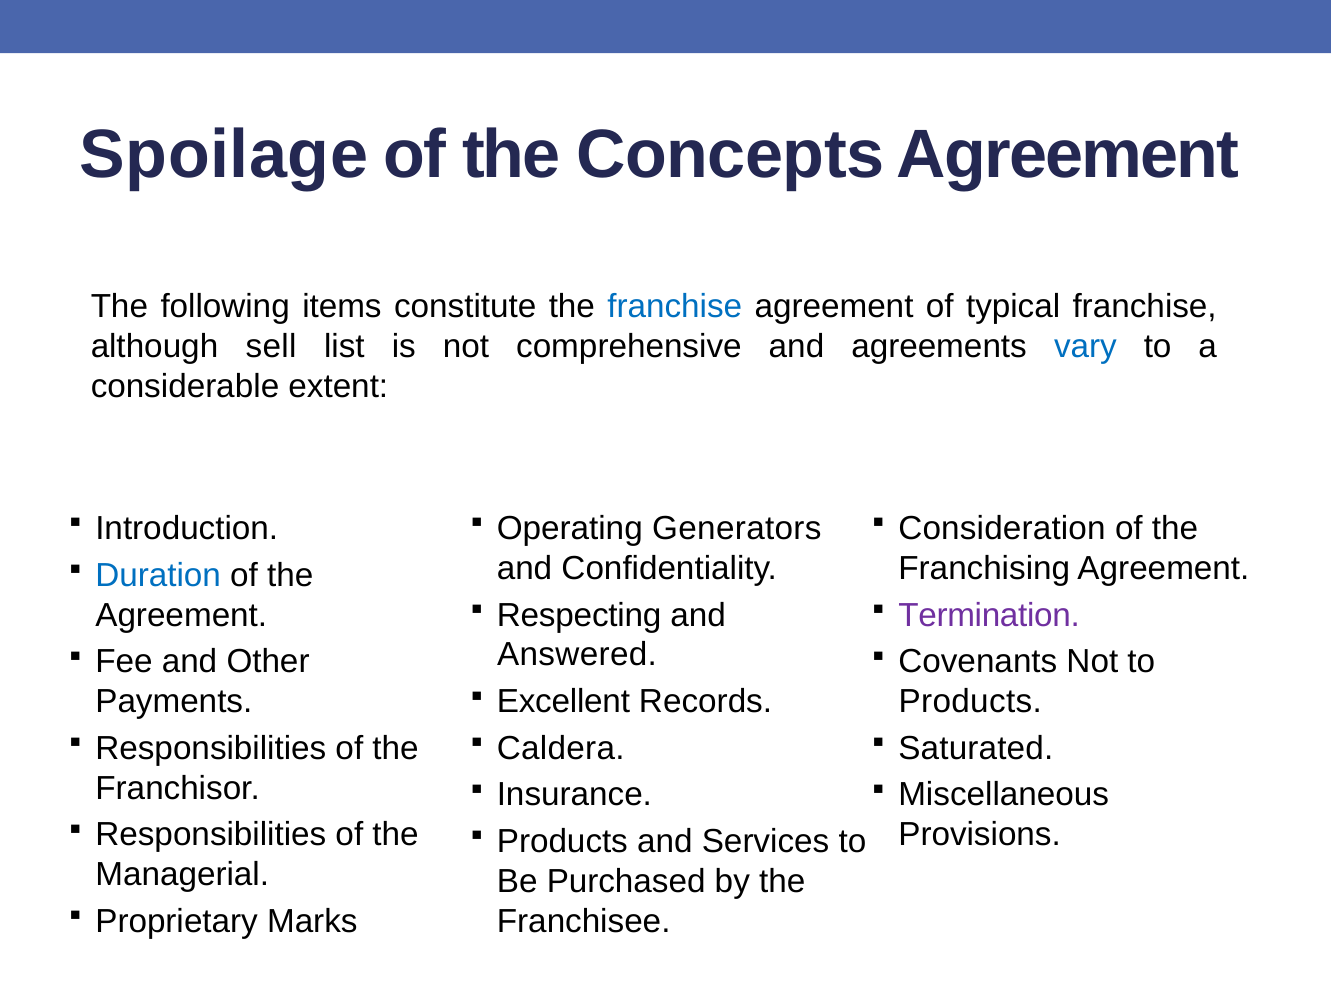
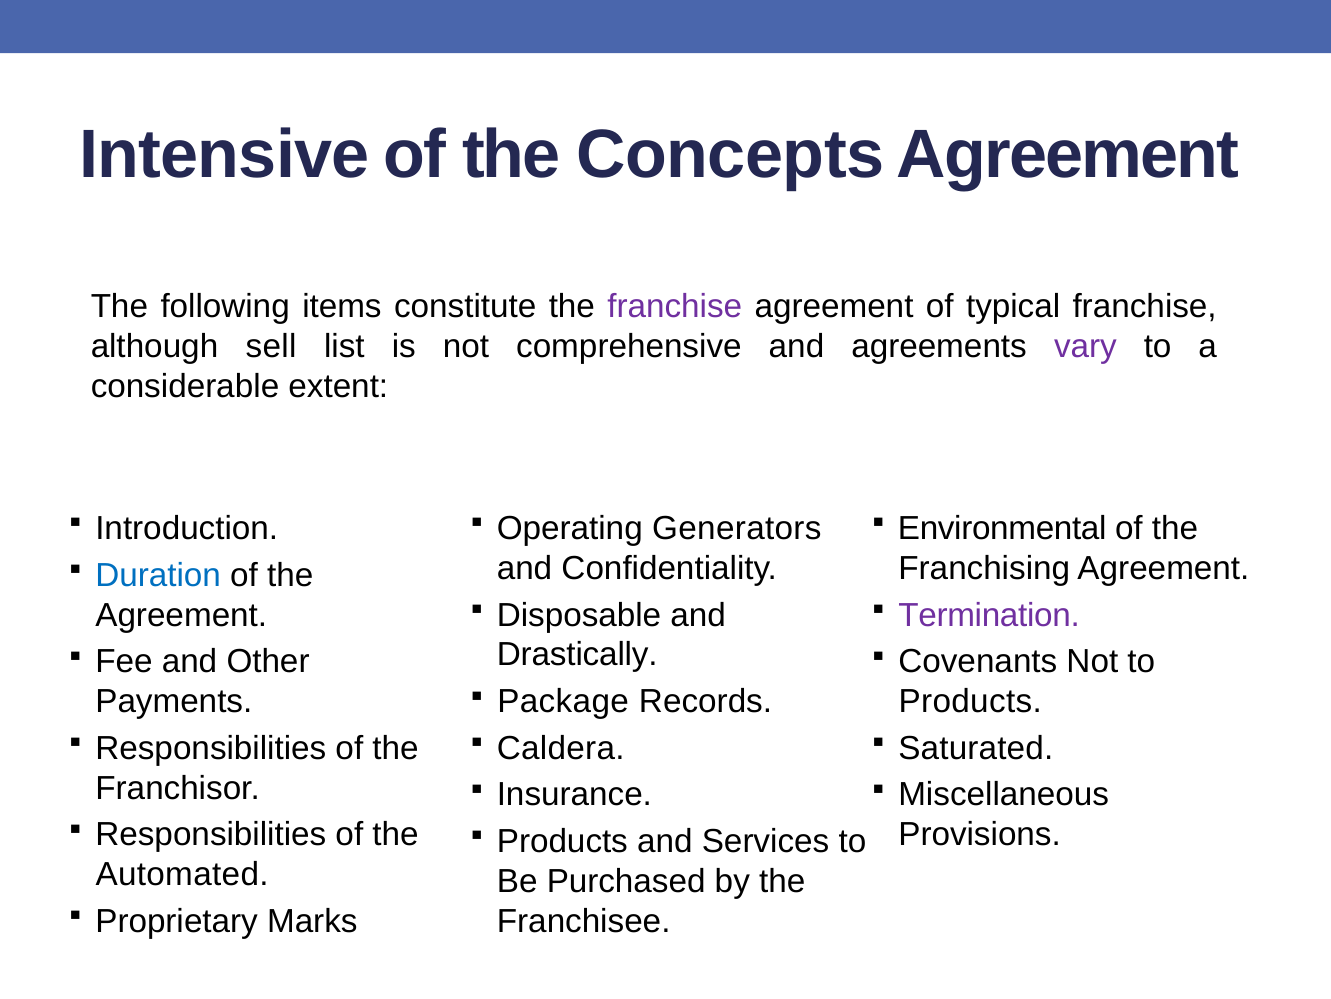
Spoilage: Spoilage -> Intensive
franchise at (675, 306) colour: blue -> purple
vary colour: blue -> purple
Consideration: Consideration -> Environmental
Respecting: Respecting -> Disposable
Answered: Answered -> Drastically
Excellent: Excellent -> Package
Managerial: Managerial -> Automated
